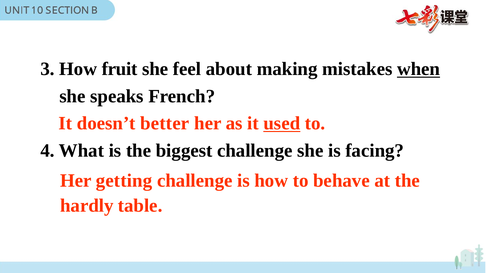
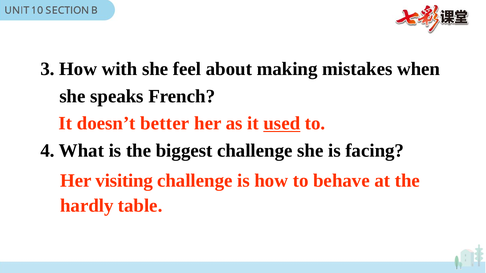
fruit: fruit -> with
when underline: present -> none
getting: getting -> visiting
